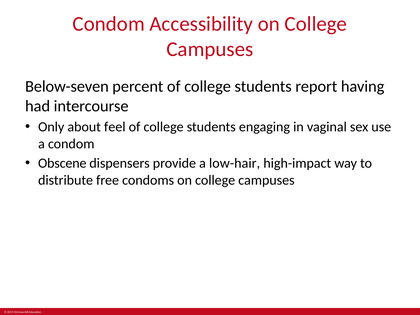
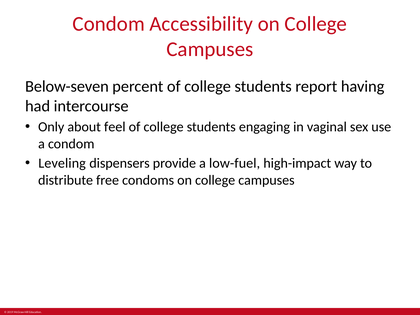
Obscene: Obscene -> Leveling
low-hair: low-hair -> low-fuel
